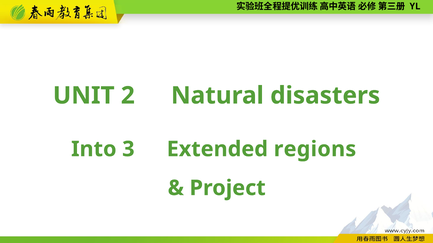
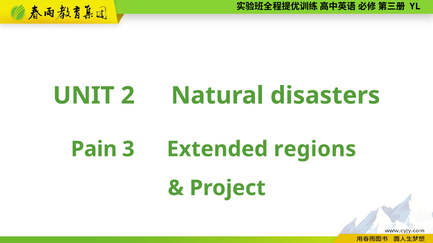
Into: Into -> Pain
